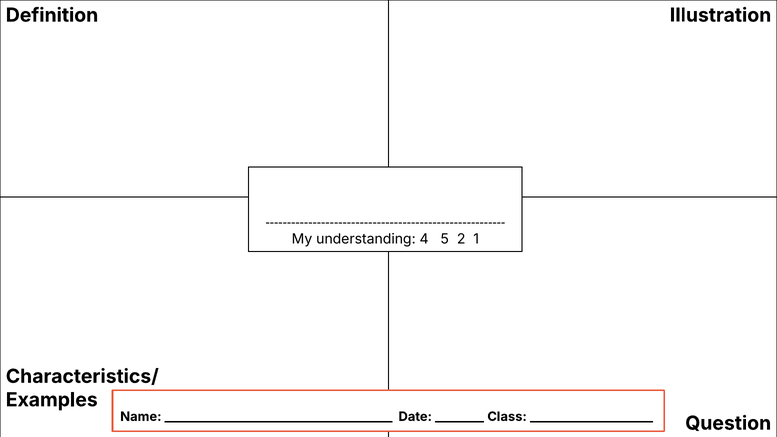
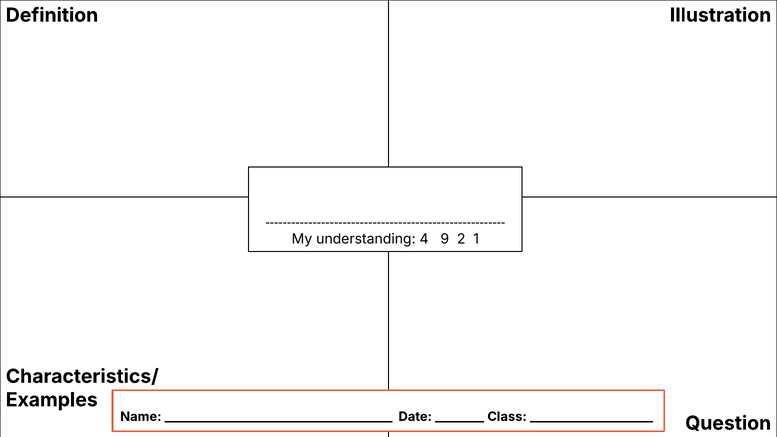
5: 5 -> 9
